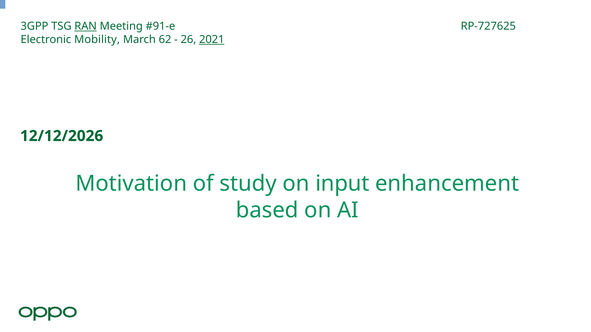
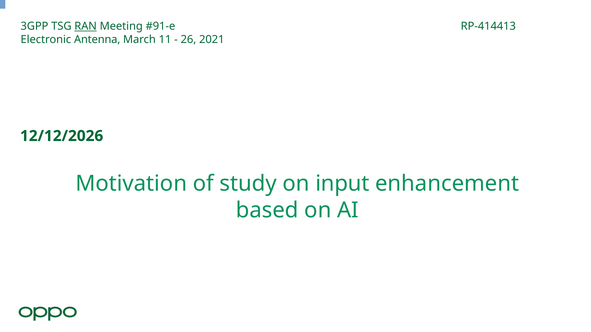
RP-727625: RP-727625 -> RP-414413
Mobility: Mobility -> Antenna
62: 62 -> 11
2021 underline: present -> none
